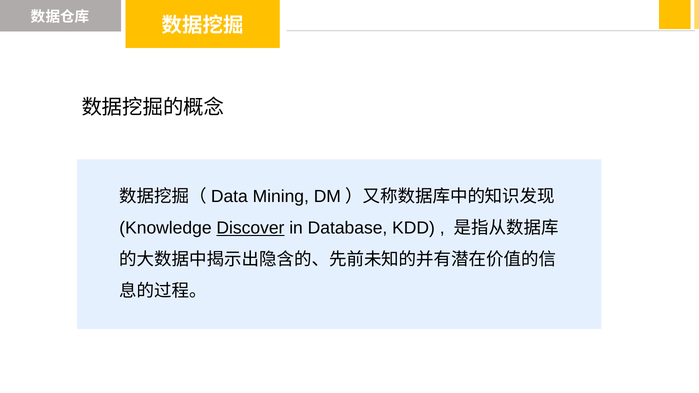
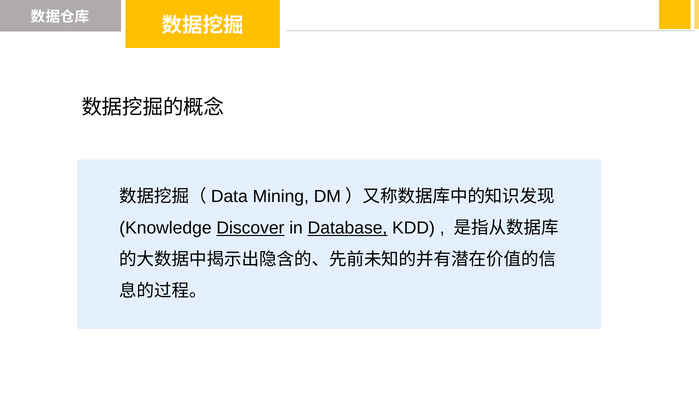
Database underline: none -> present
